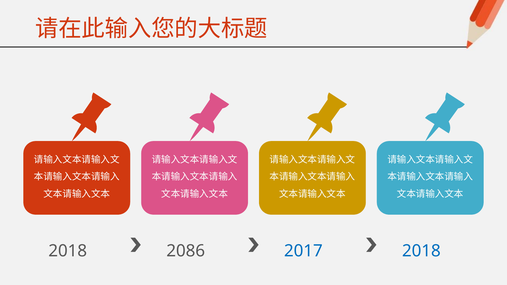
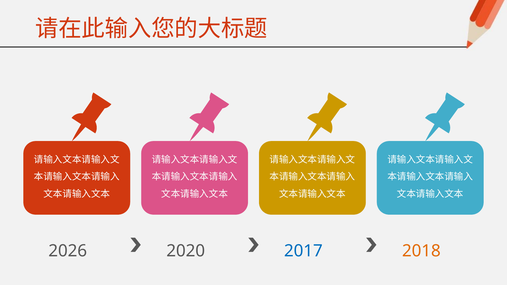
2018 at (68, 251): 2018 -> 2026
2086: 2086 -> 2020
2018 at (421, 251) colour: blue -> orange
